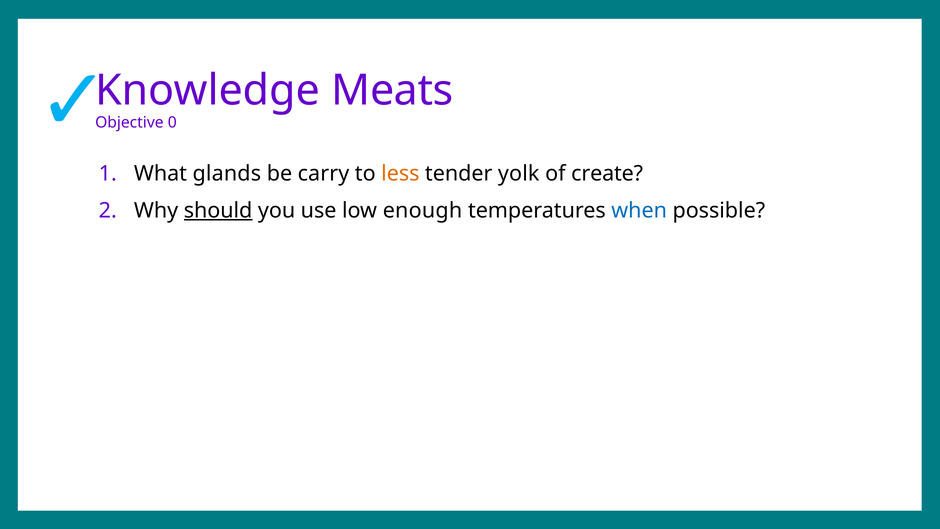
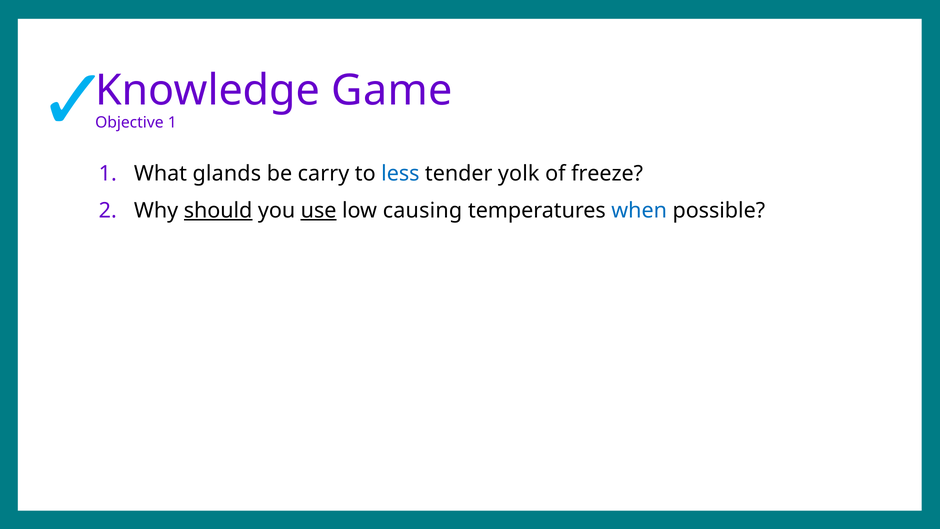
Meats: Meats -> Game
Objective 0: 0 -> 1
less colour: orange -> blue
create: create -> freeze
use underline: none -> present
enough: enough -> causing
